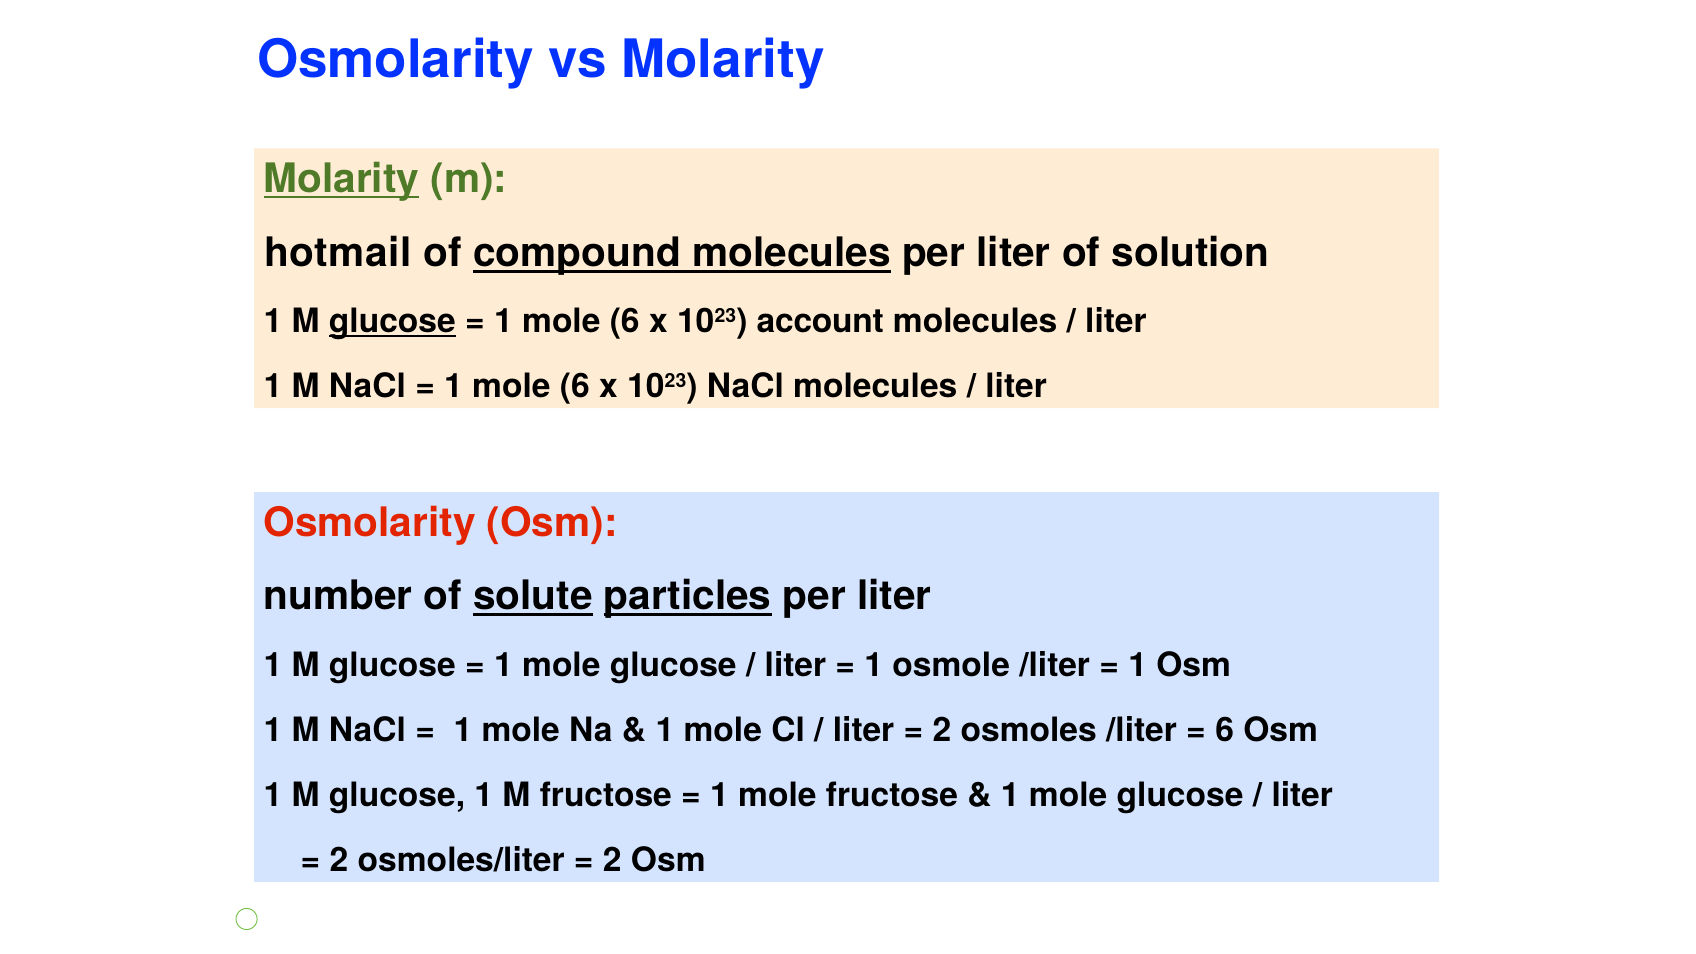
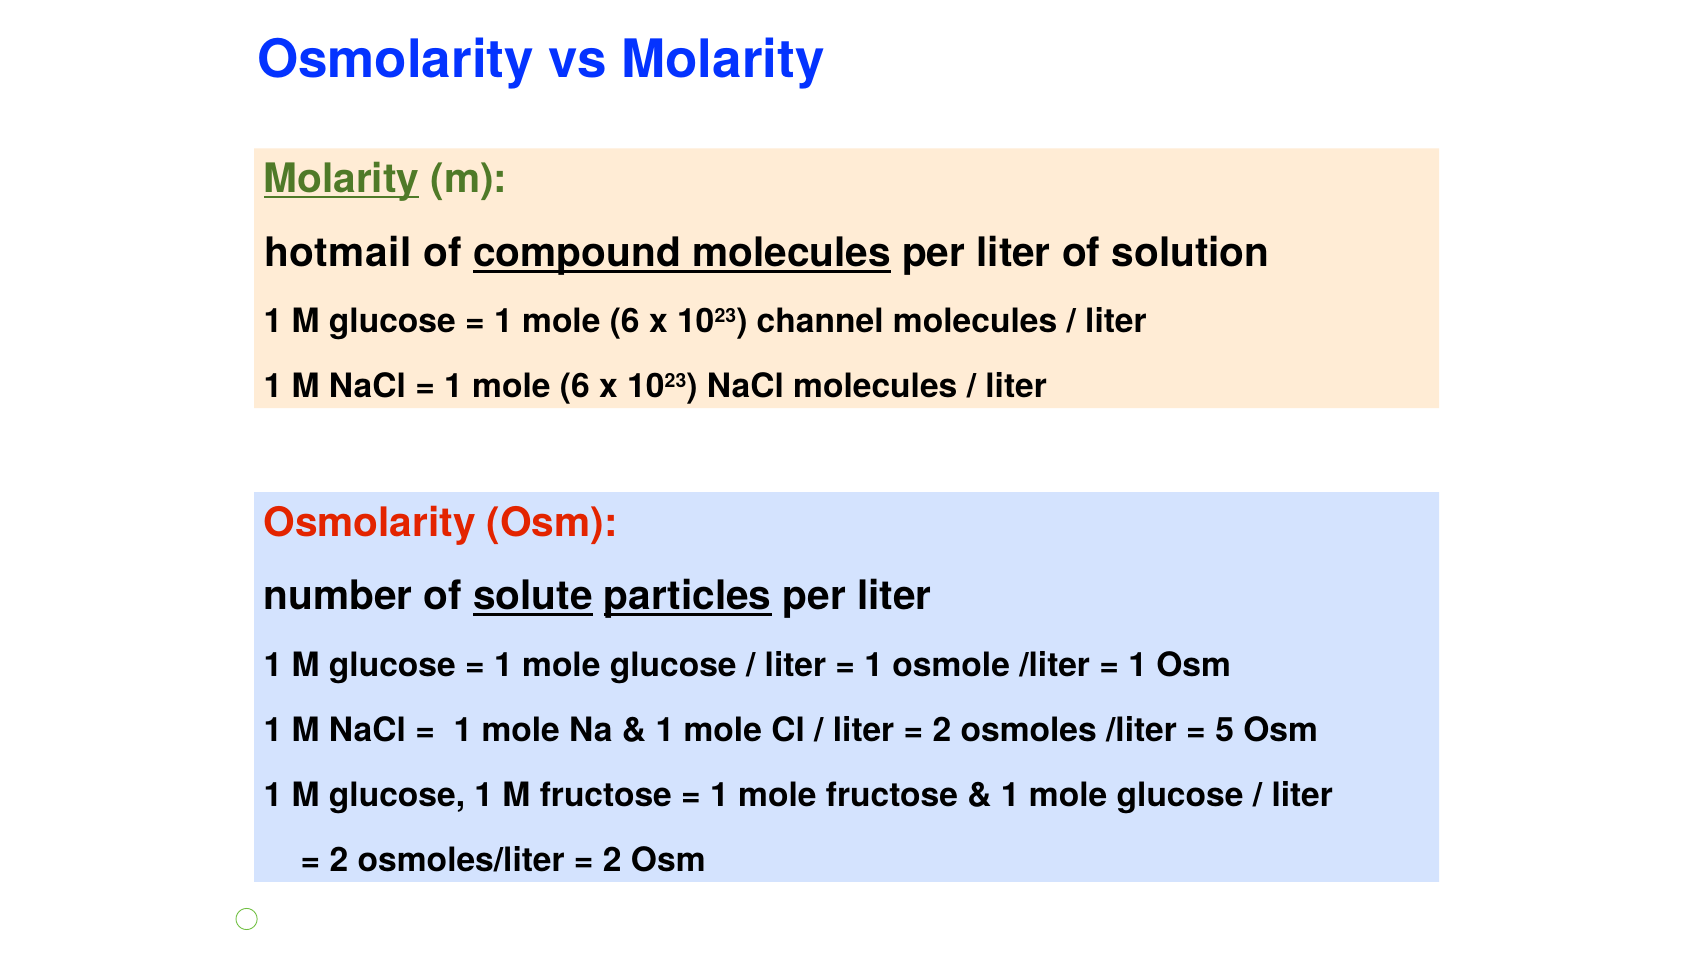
glucose at (392, 322) underline: present -> none
account: account -> channel
6 at (1225, 730): 6 -> 5
